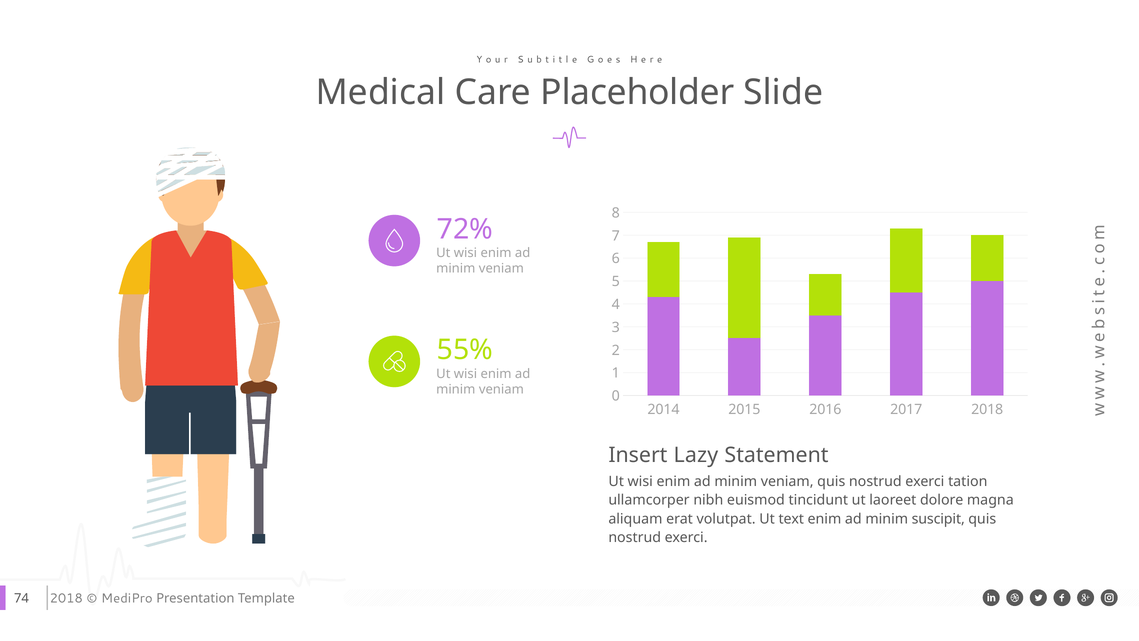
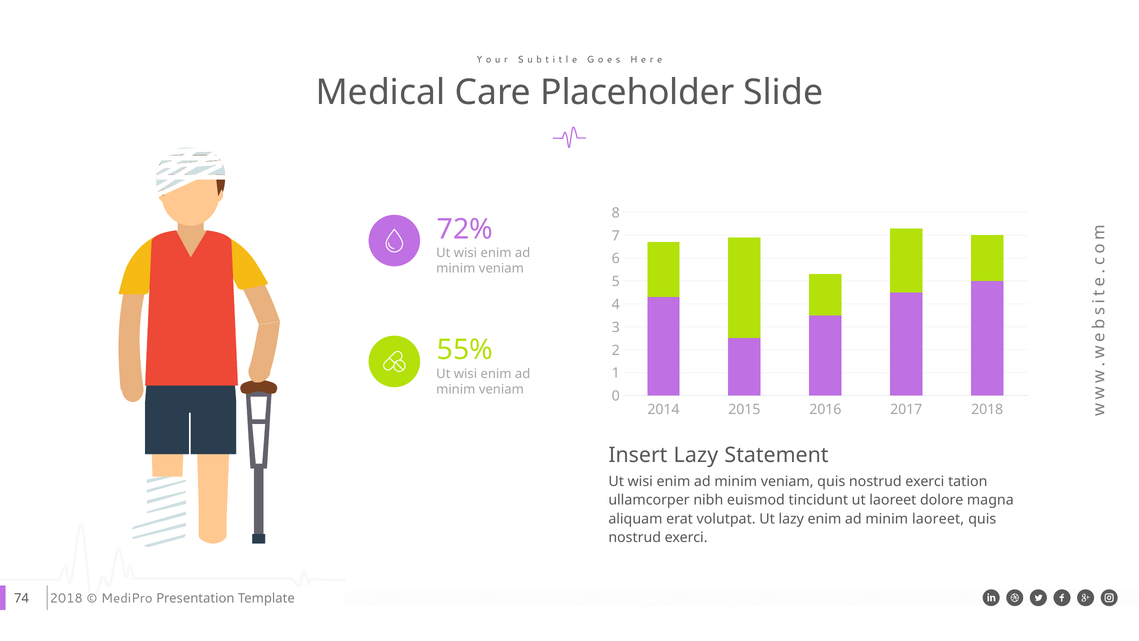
Ut text: text -> lazy
minim suscipit: suscipit -> laoreet
